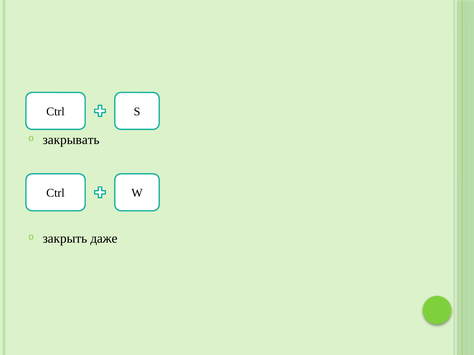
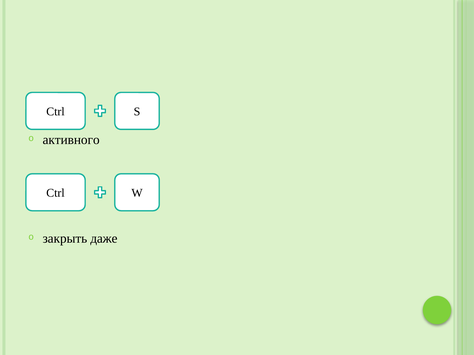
закрывать: закрывать -> активного
